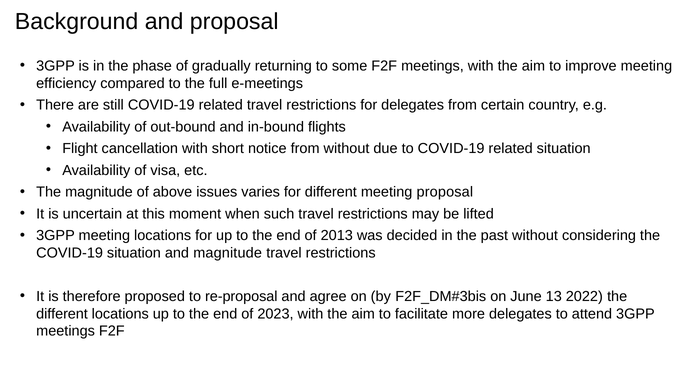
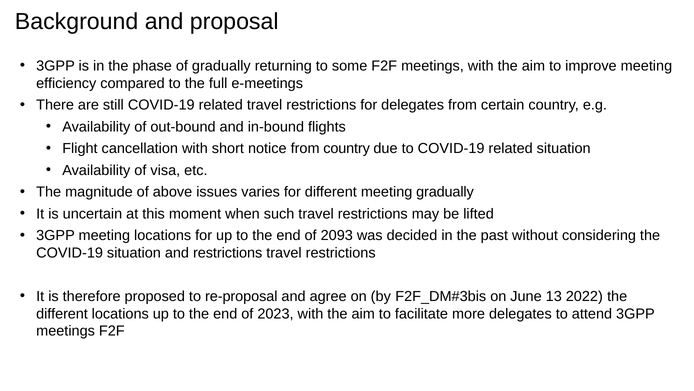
from without: without -> country
meeting proposal: proposal -> gradually
2013: 2013 -> 2093
and magnitude: magnitude -> restrictions
